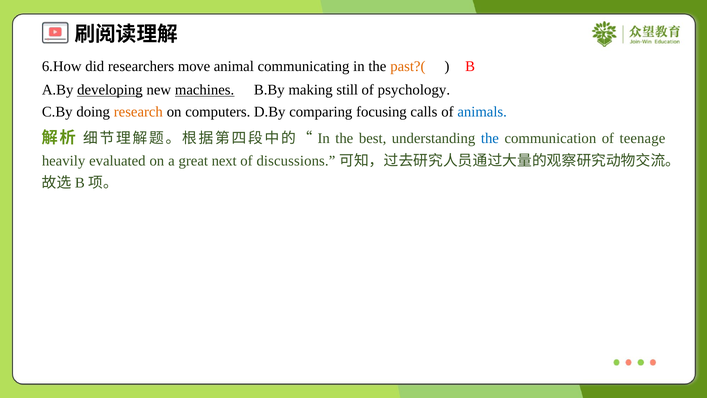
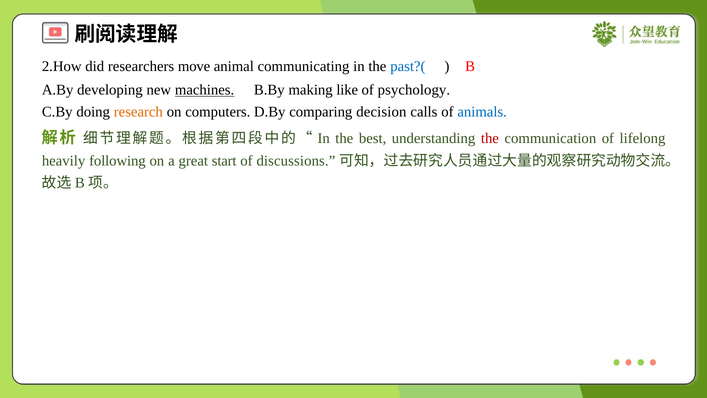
6.How: 6.How -> 2.How
past?( colour: orange -> blue
developing underline: present -> none
still: still -> like
focusing: focusing -> decision
the at (490, 138) colour: blue -> red
teenage: teenage -> lifelong
evaluated: evaluated -> following
next: next -> start
